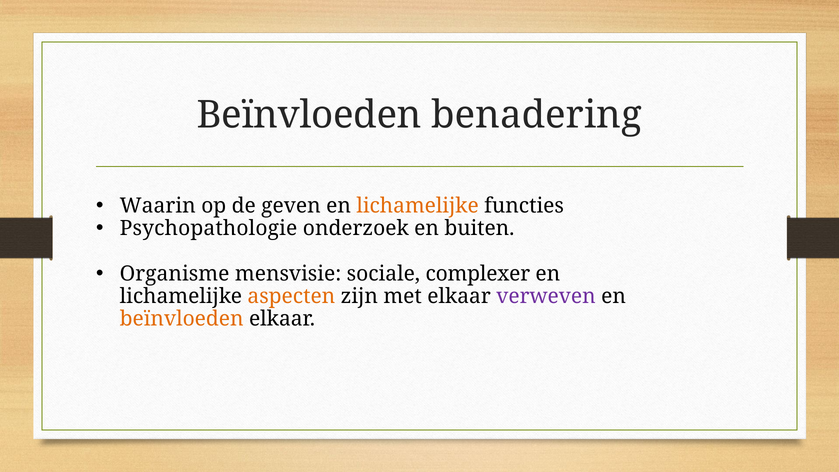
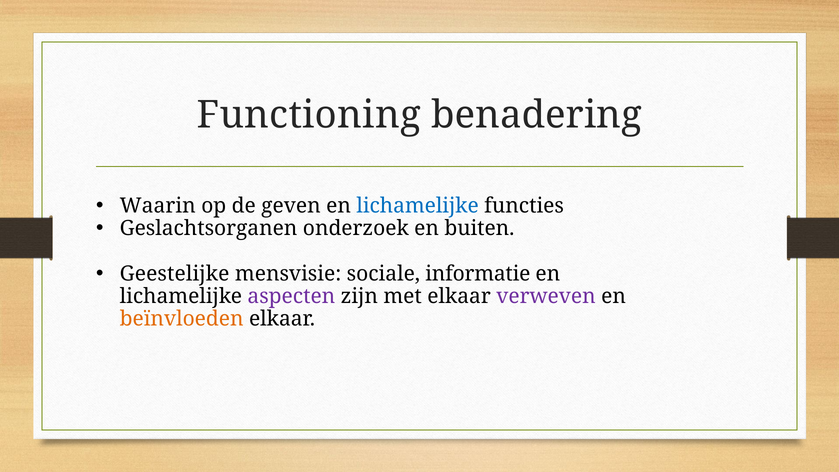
Beïnvloeden at (309, 115): Beïnvloeden -> Functioning
lichamelijke at (418, 206) colour: orange -> blue
Psychopathologie: Psychopathologie -> Geslachtsorganen
Organisme: Organisme -> Geestelijke
complexer: complexer -> informatie
aspecten colour: orange -> purple
